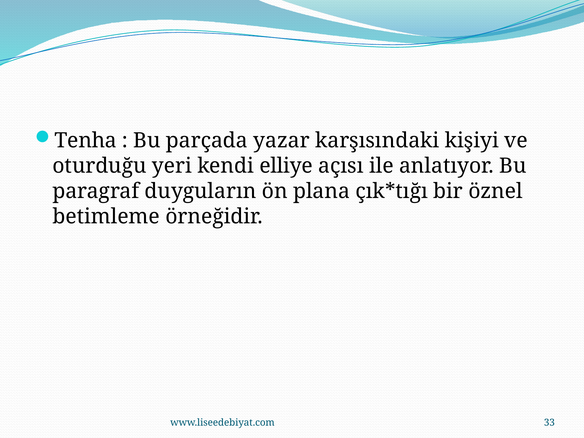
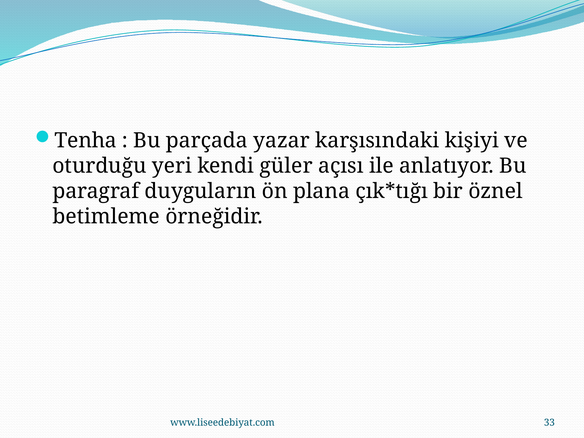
elliye: elliye -> güler
